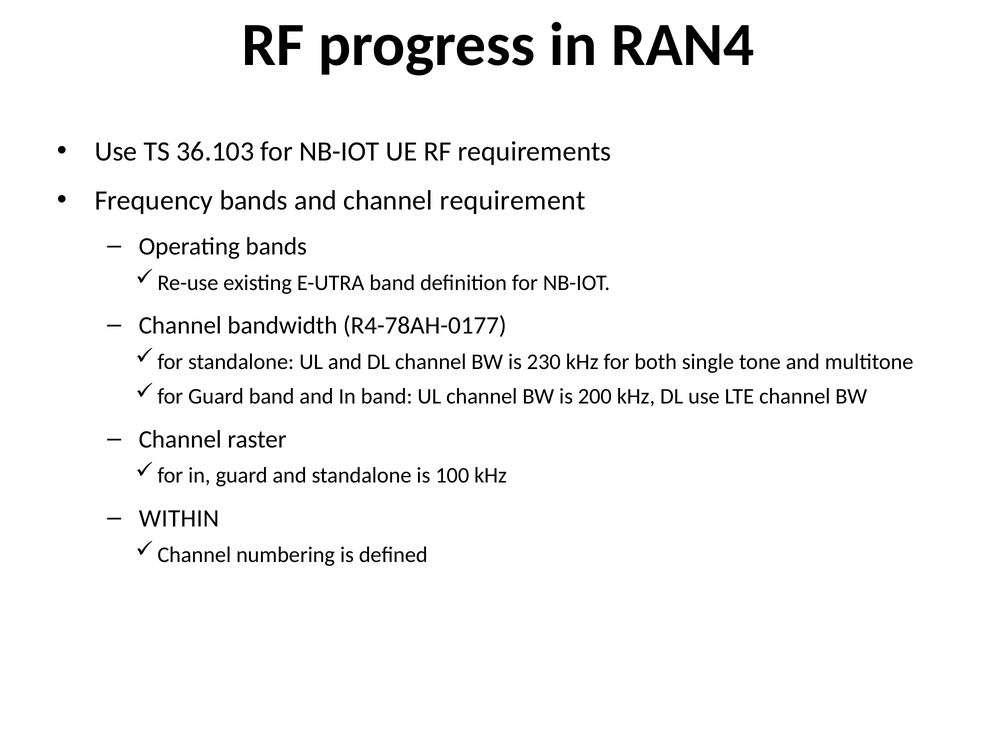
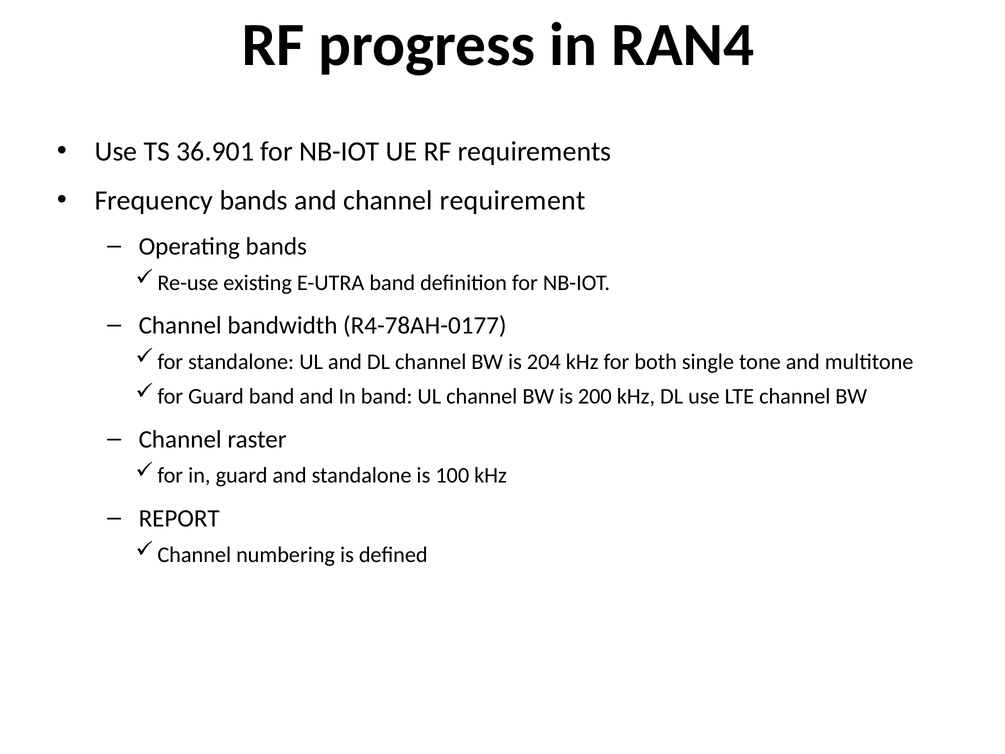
36.103: 36.103 -> 36.901
230: 230 -> 204
WITHIN: WITHIN -> REPORT
